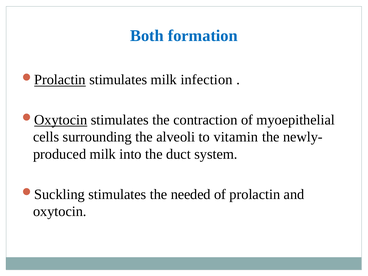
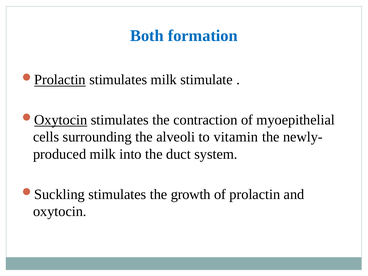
infection: infection -> stimulate
needed: needed -> growth
